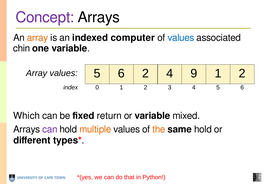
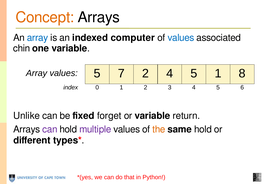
Concept colour: purple -> orange
array at (38, 38) colour: orange -> blue
5 6: 6 -> 7
4 9: 9 -> 5
2 at (242, 74): 2 -> 8
Which: Which -> Unlike
return: return -> forget
mixed: mixed -> return
multiple colour: orange -> purple
